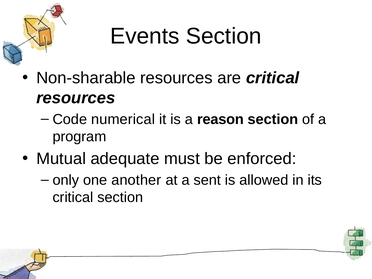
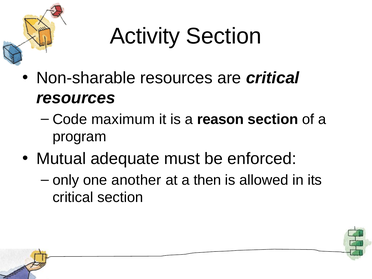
Events: Events -> Activity
numerical: numerical -> maximum
sent: sent -> then
